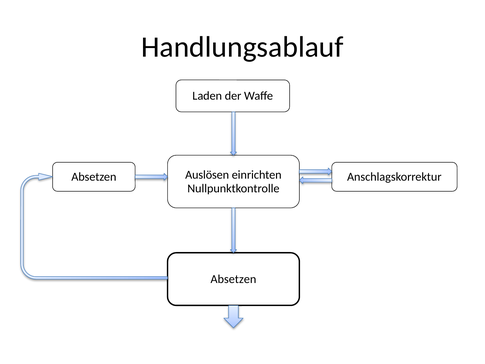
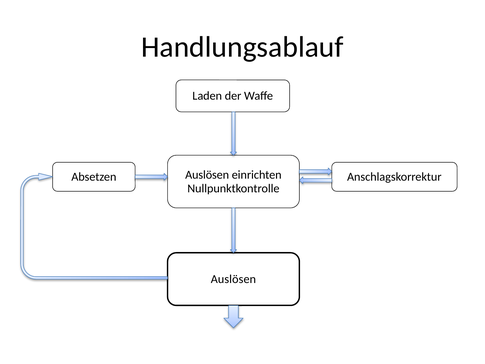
Absetzen at (233, 279): Absetzen -> Auslösen
